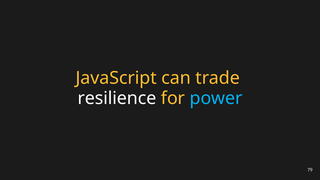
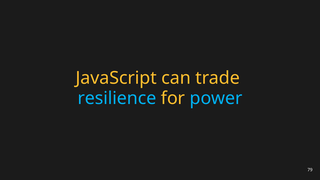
resilience colour: white -> light blue
